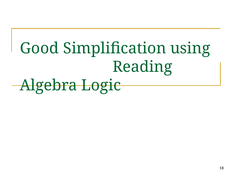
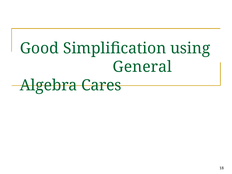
Reading: Reading -> General
Logic: Logic -> Cares
